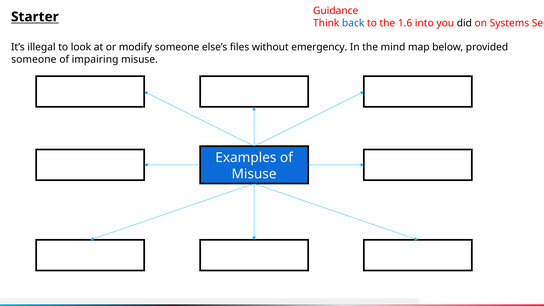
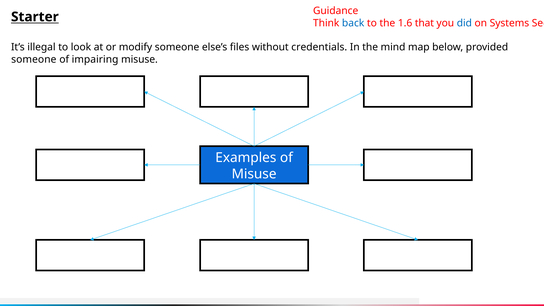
into: into -> that
did colour: black -> blue
emergency: emergency -> credentials
